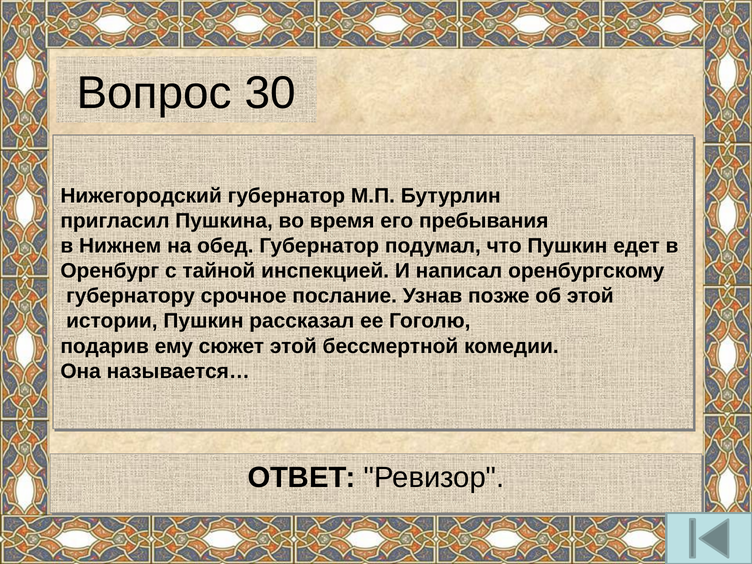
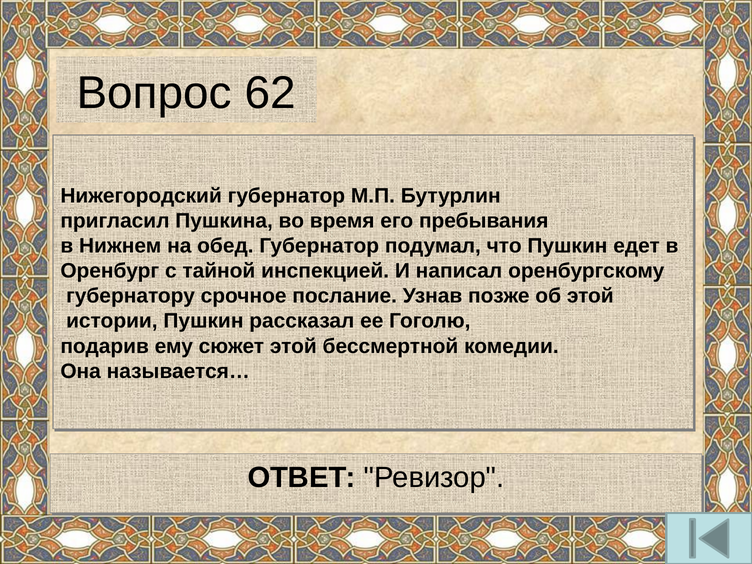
30: 30 -> 62
